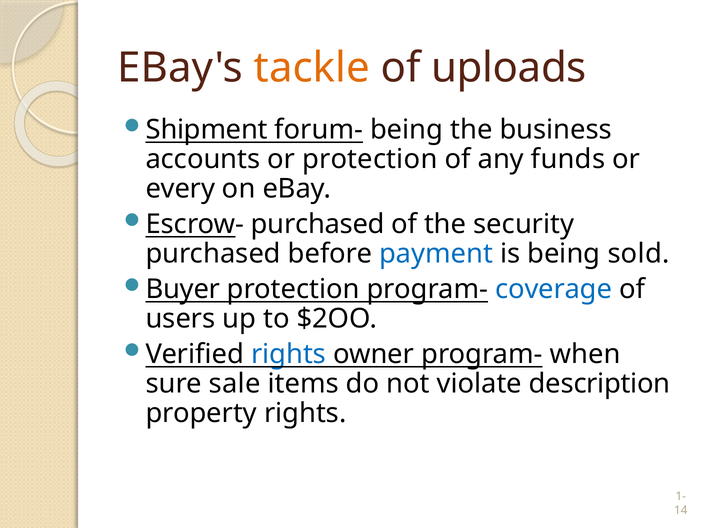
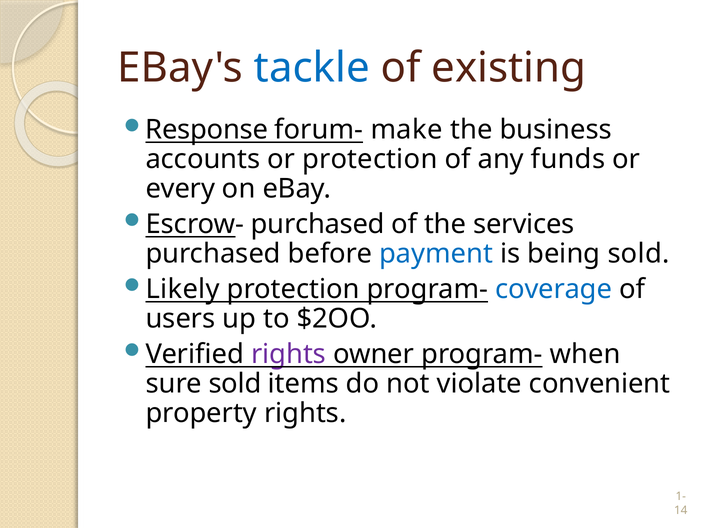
tackle colour: orange -> blue
uploads: uploads -> existing
Shipment: Shipment -> Response
forum- being: being -> make
security: security -> services
Buyer: Buyer -> Likely
rights at (289, 354) colour: blue -> purple
sure sale: sale -> sold
description: description -> convenient
